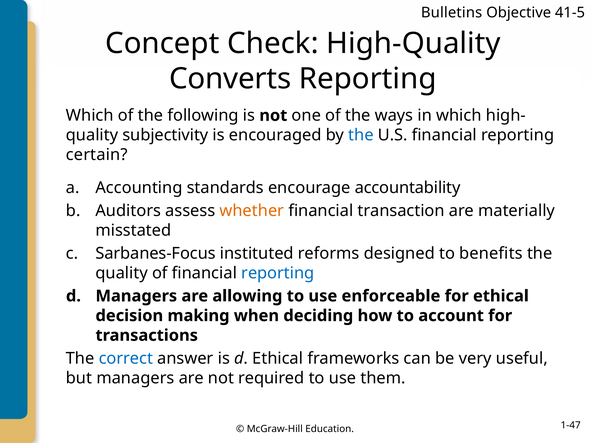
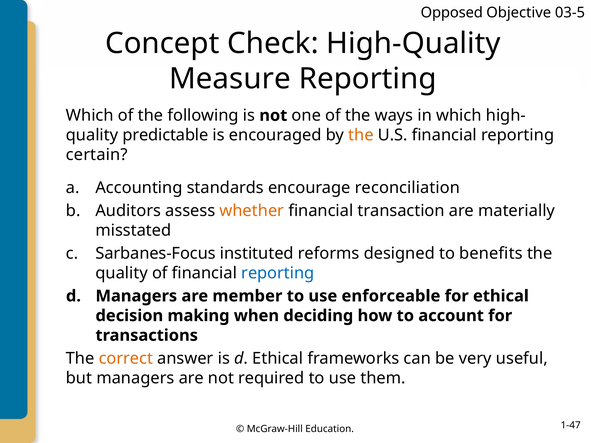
Bulletins: Bulletins -> Opposed
41-5: 41-5 -> 03-5
Converts: Converts -> Measure
subjectivity: subjectivity -> predictable
the at (361, 135) colour: blue -> orange
accountability: accountability -> reconciliation
allowing: allowing -> member
correct colour: blue -> orange
